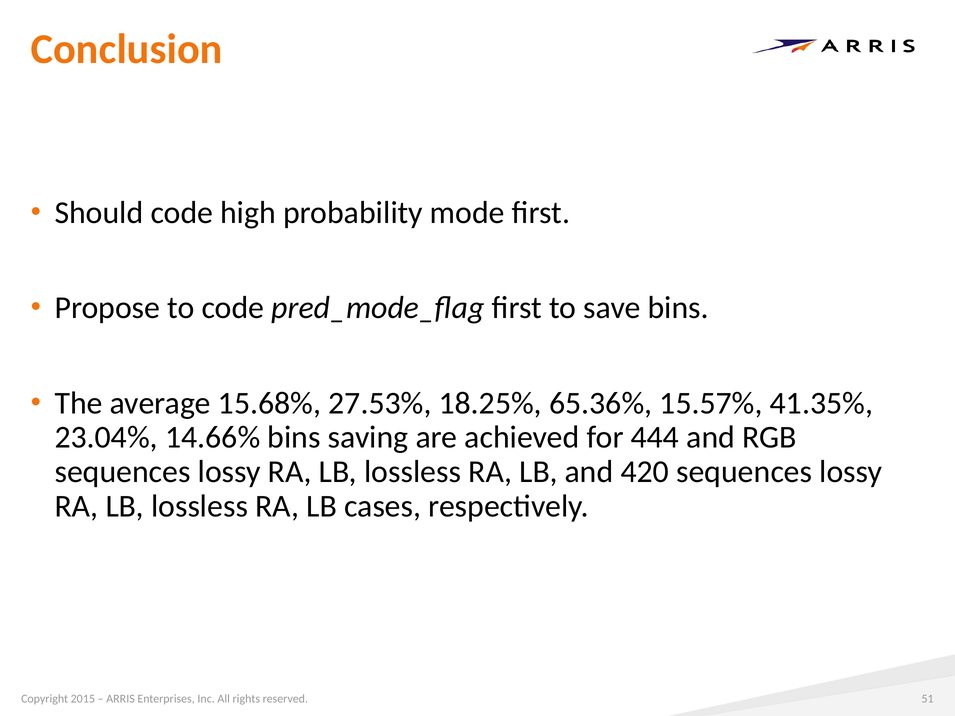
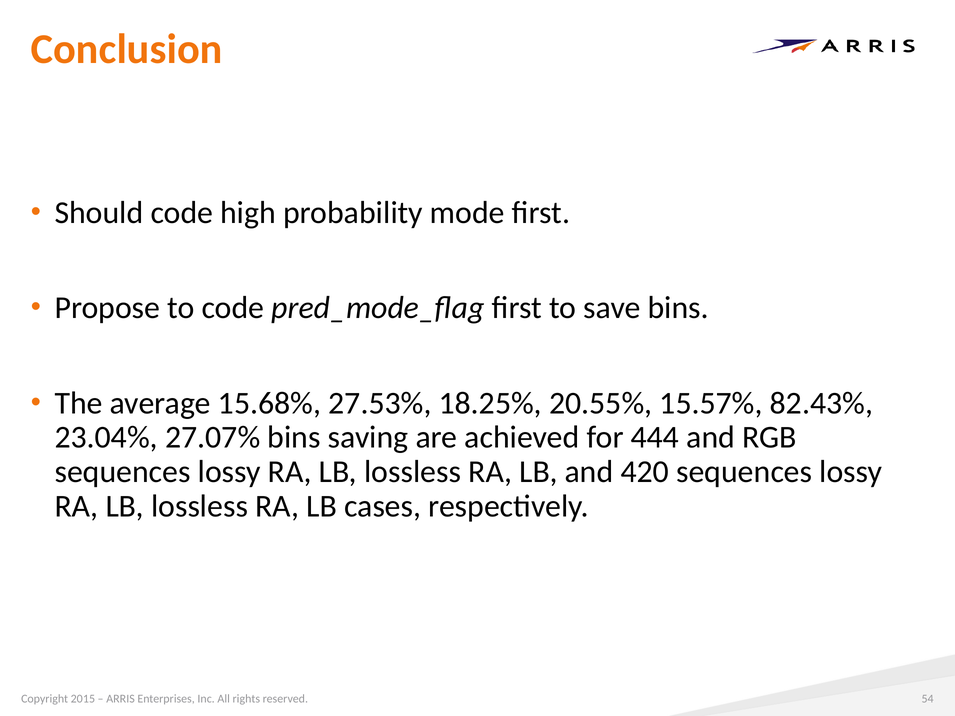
65.36%: 65.36% -> 20.55%
41.35%: 41.35% -> 82.43%
14.66%: 14.66% -> 27.07%
51: 51 -> 54
